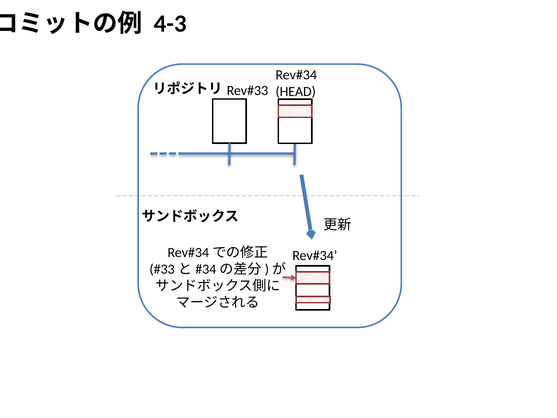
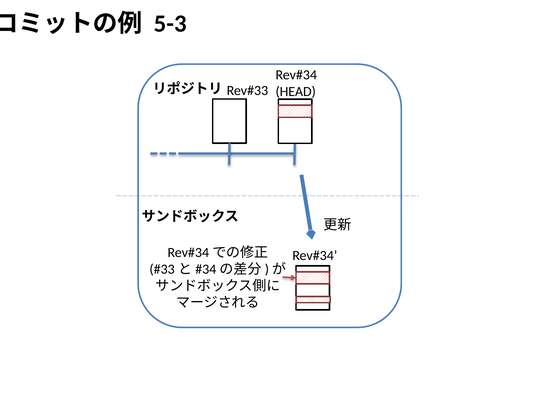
4-3: 4-3 -> 5-3
